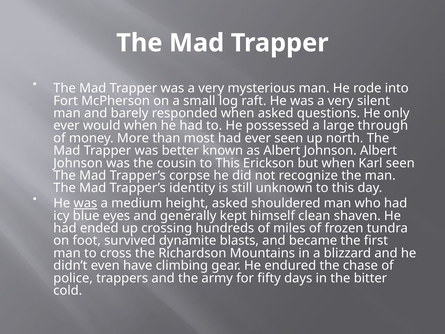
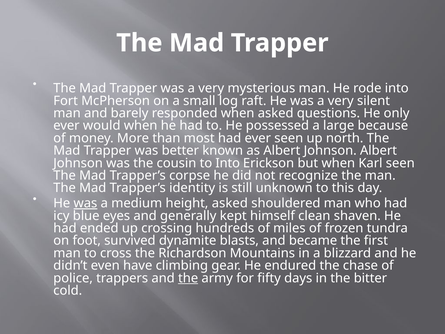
through: through -> because
cousin to This: This -> Into
the at (188, 278) underline: none -> present
